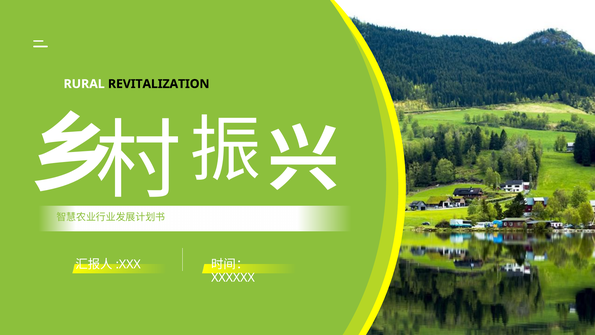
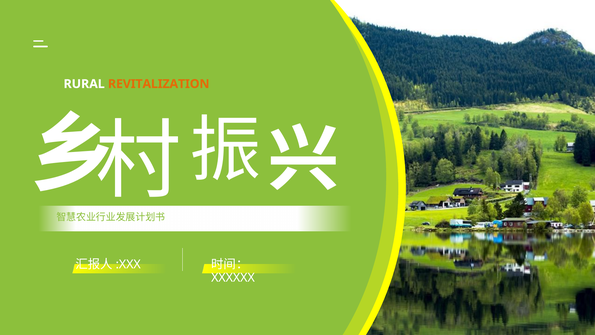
REVITALIZATION colour: black -> orange
